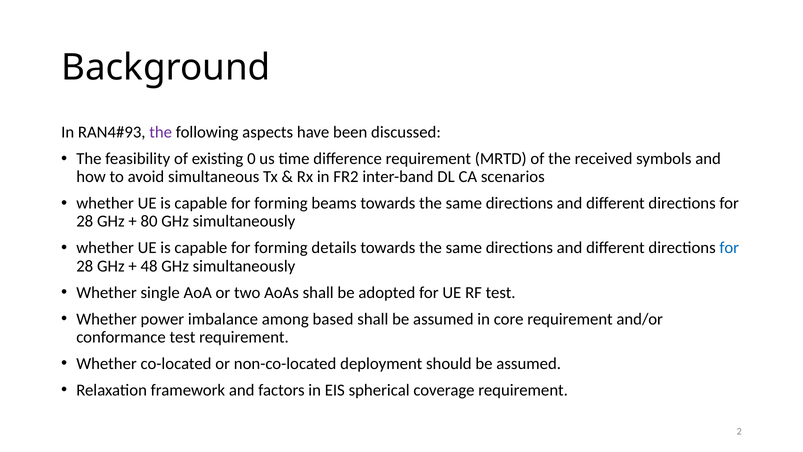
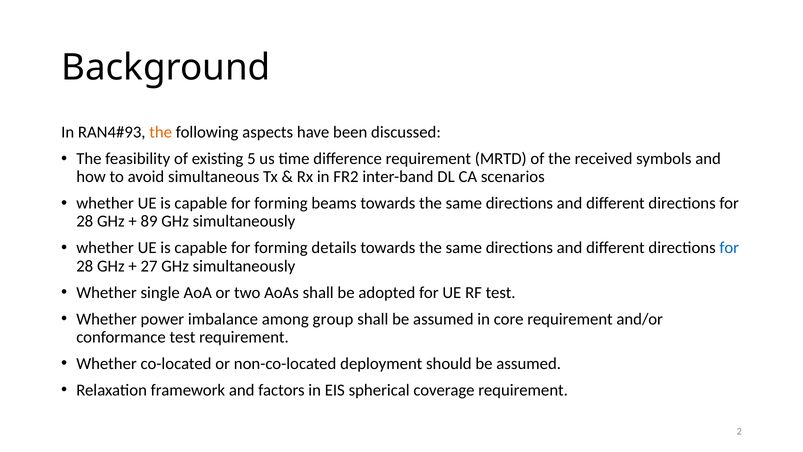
the at (161, 132) colour: purple -> orange
0: 0 -> 5
80: 80 -> 89
48: 48 -> 27
based: based -> group
